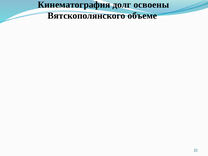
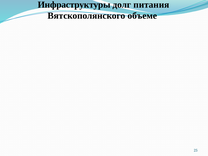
Кинематография: Кинематография -> Инфраструктуры
освоены: освоены -> питания
